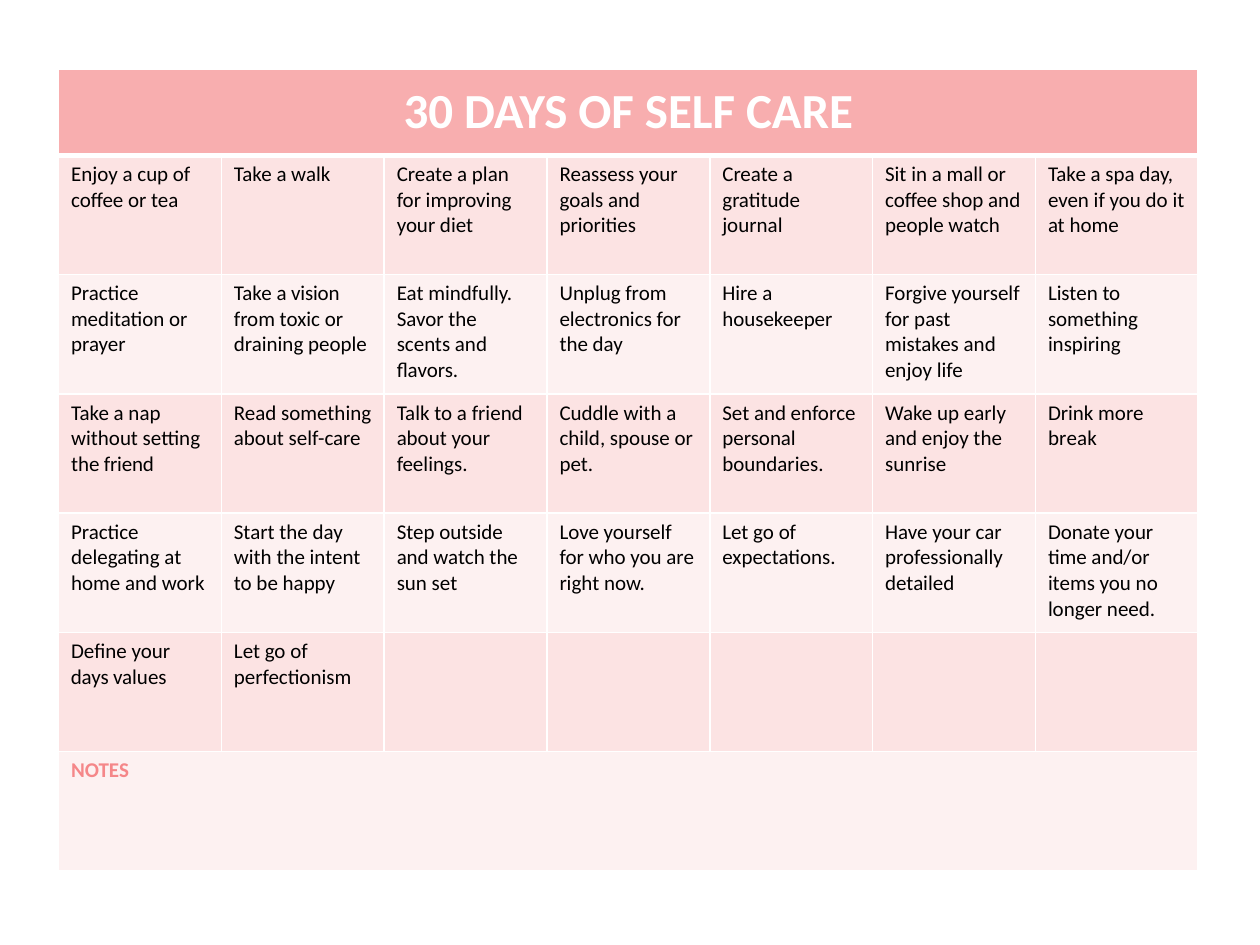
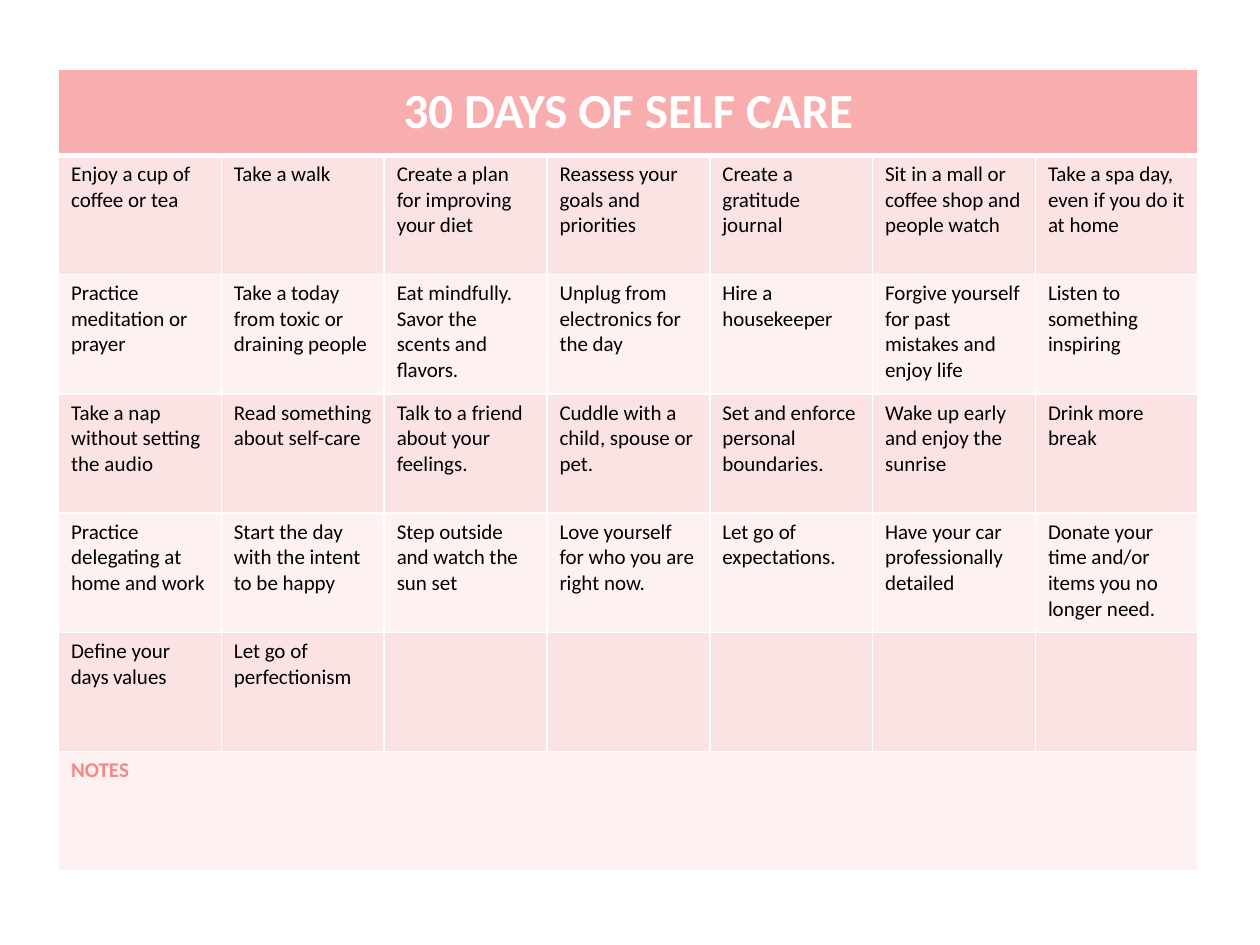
vision: vision -> today
the friend: friend -> audio
